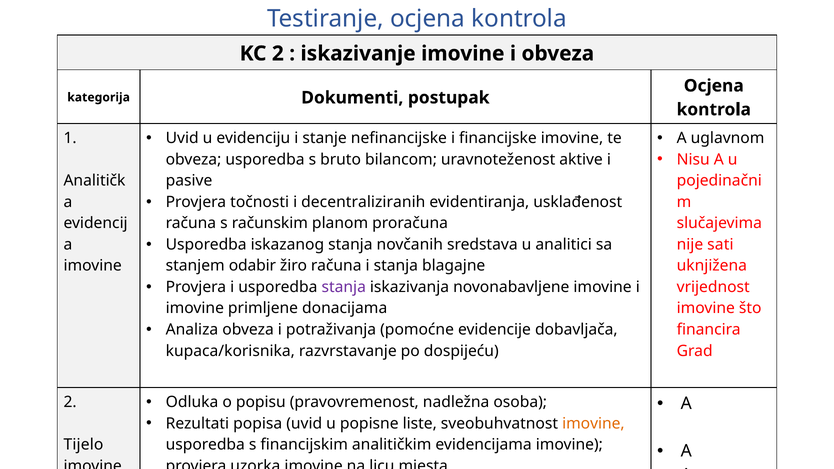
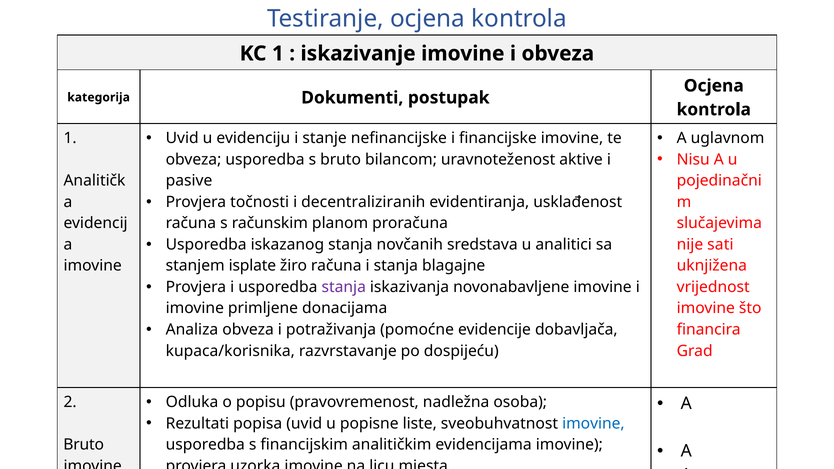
KC 2: 2 -> 1
odabir: odabir -> isplate
imovine at (593, 424) colour: orange -> blue
Tijelo at (84, 445): Tijelo -> Bruto
